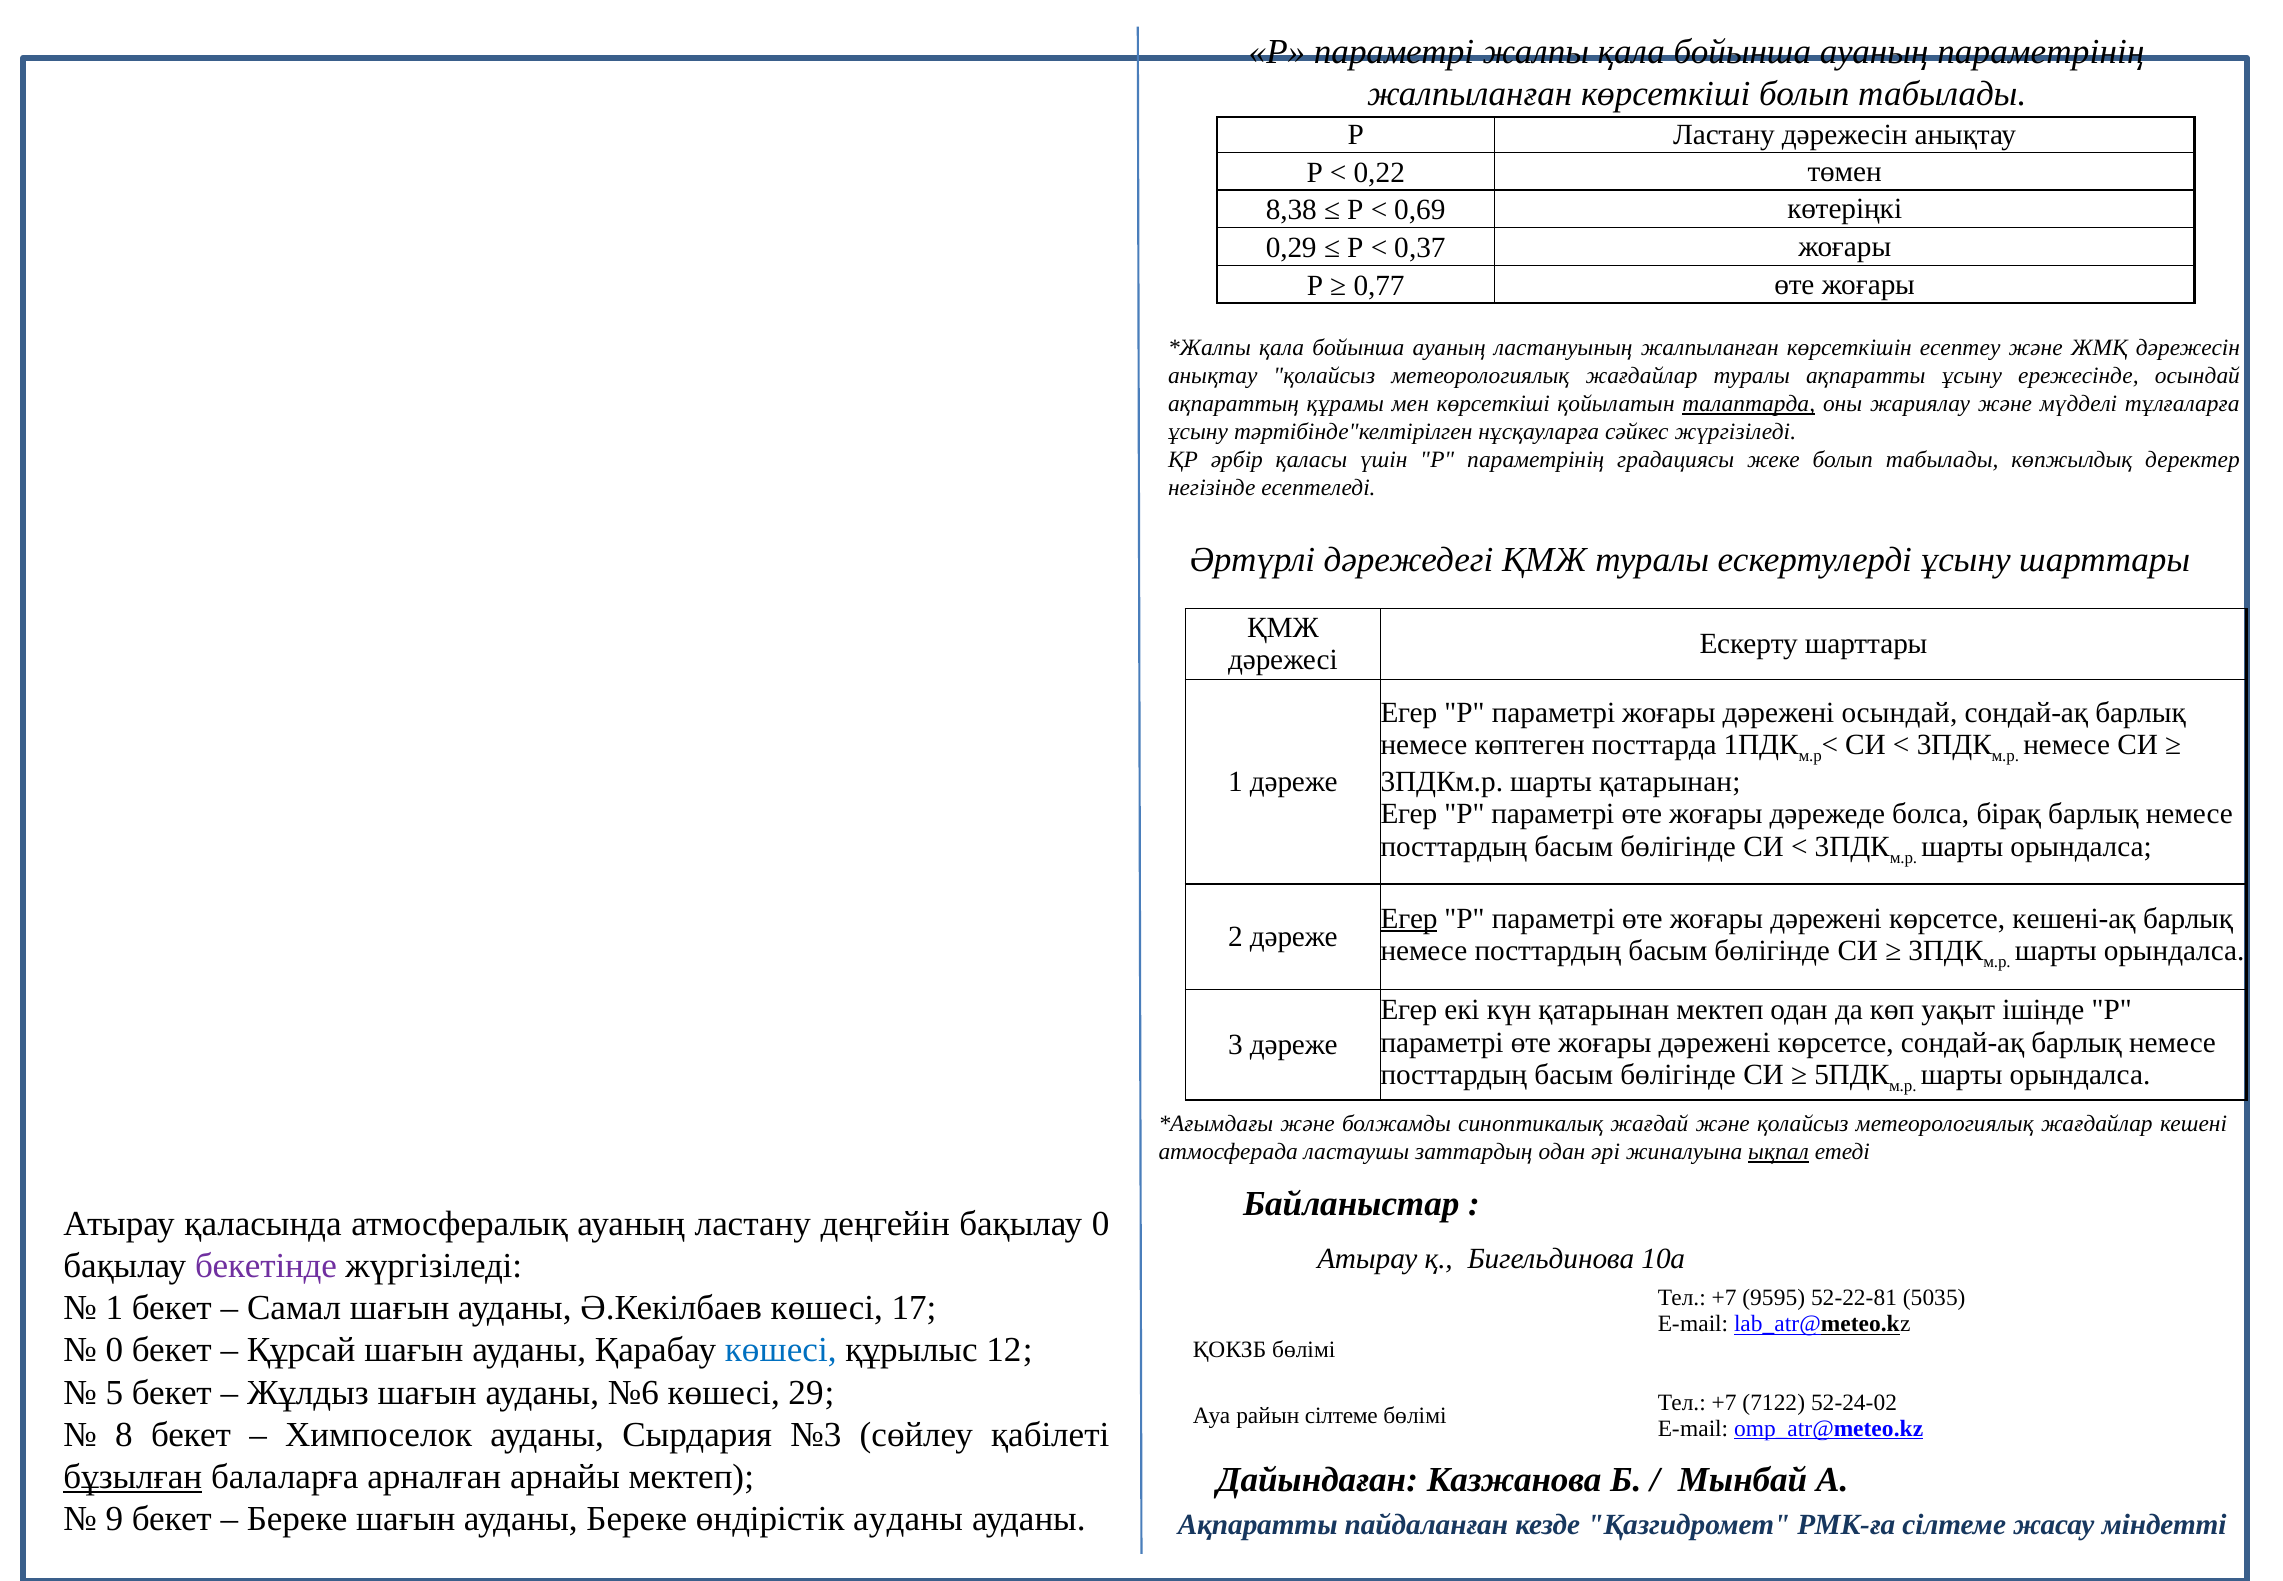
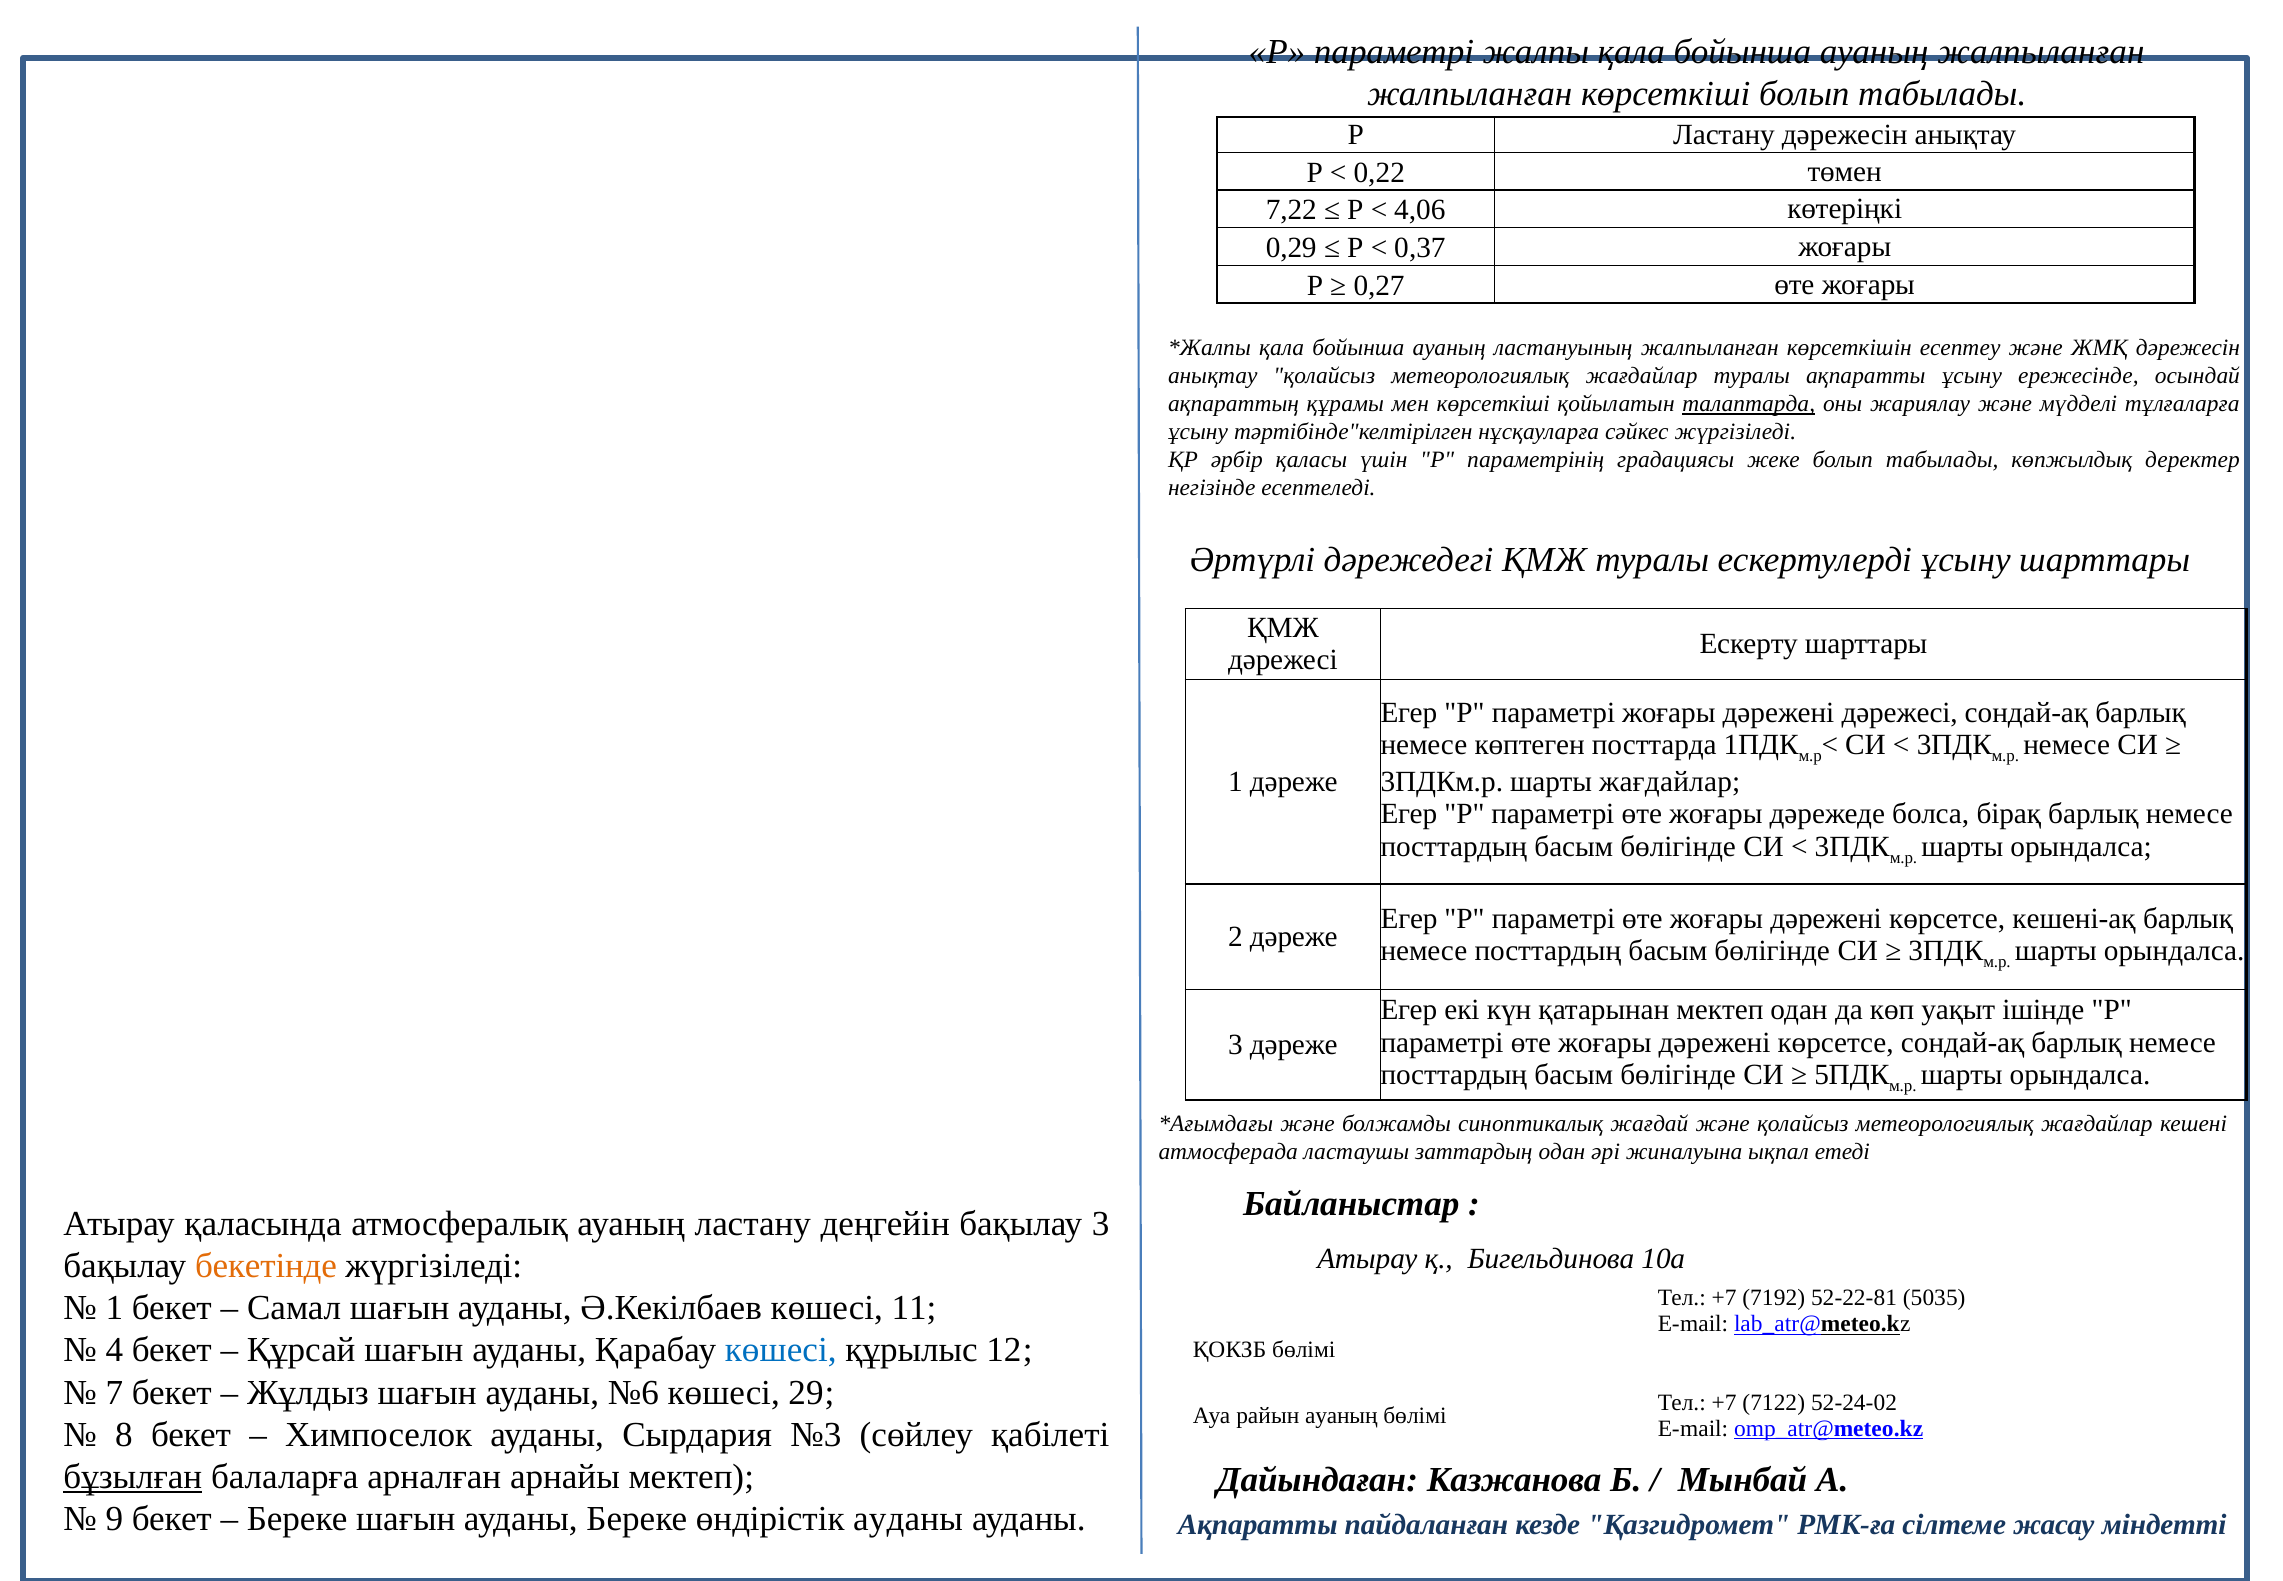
ауаның параметрінің: параметрінің -> жалпыланған
8,38: 8,38 -> 7,22
0,69: 0,69 -> 4,06
0,77: 0,77 -> 0,27
дәрежені осындай: осындай -> дәрежесі
шарты қатарынан: қатарынан -> жағдайлар
Егер at (1409, 918) underline: present -> none
ықпал underline: present -> none
бақылау 0: 0 -> 3
бекетінде colour: purple -> orange
9595: 9595 -> 7192
17: 17 -> 11
0 at (114, 1350): 0 -> 4
5: 5 -> 7
райын сілтеме: сілтеме -> ауаның
